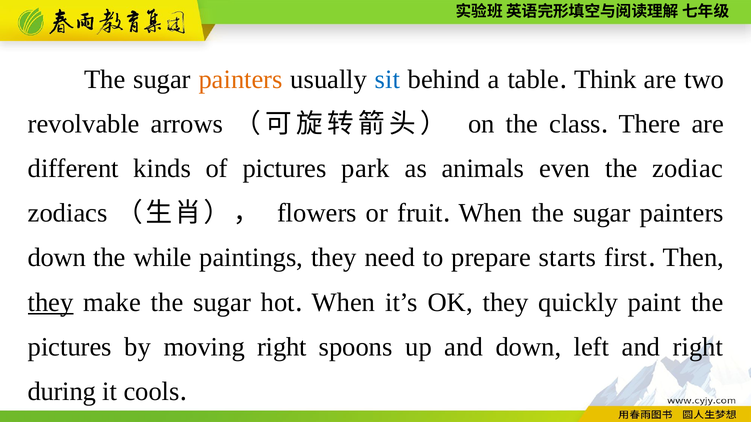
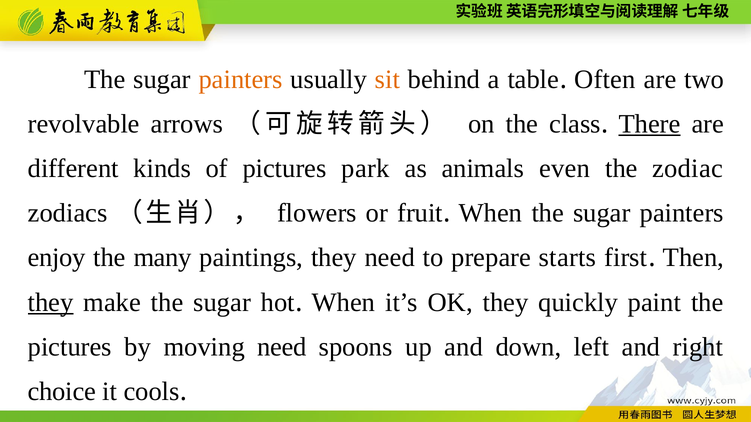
sit colour: blue -> orange
Think: Think -> Often
There underline: none -> present
down at (57, 258): down -> enjoy
while: while -> many
moving right: right -> need
during: during -> choice
